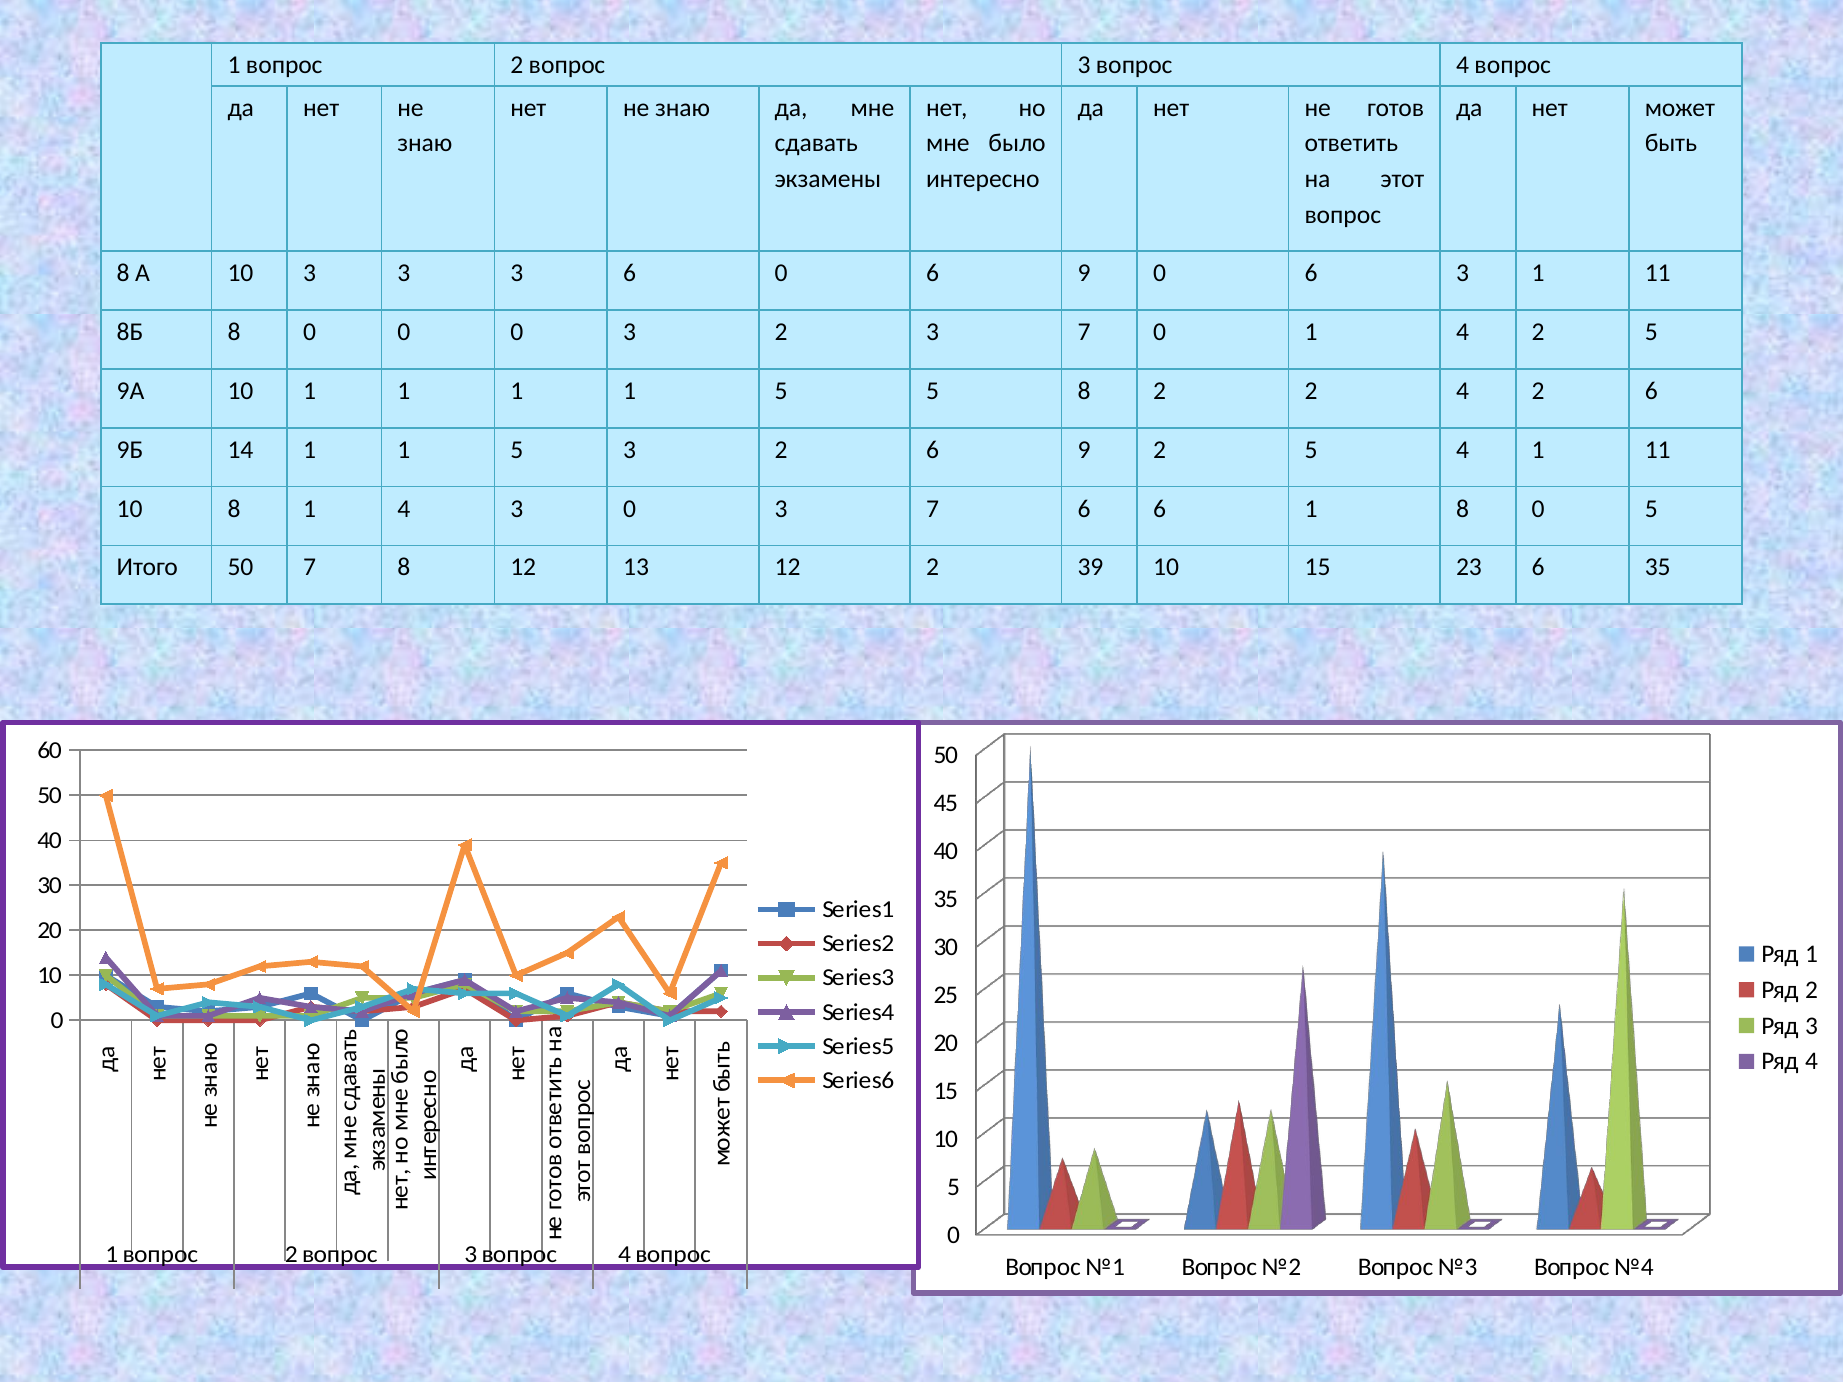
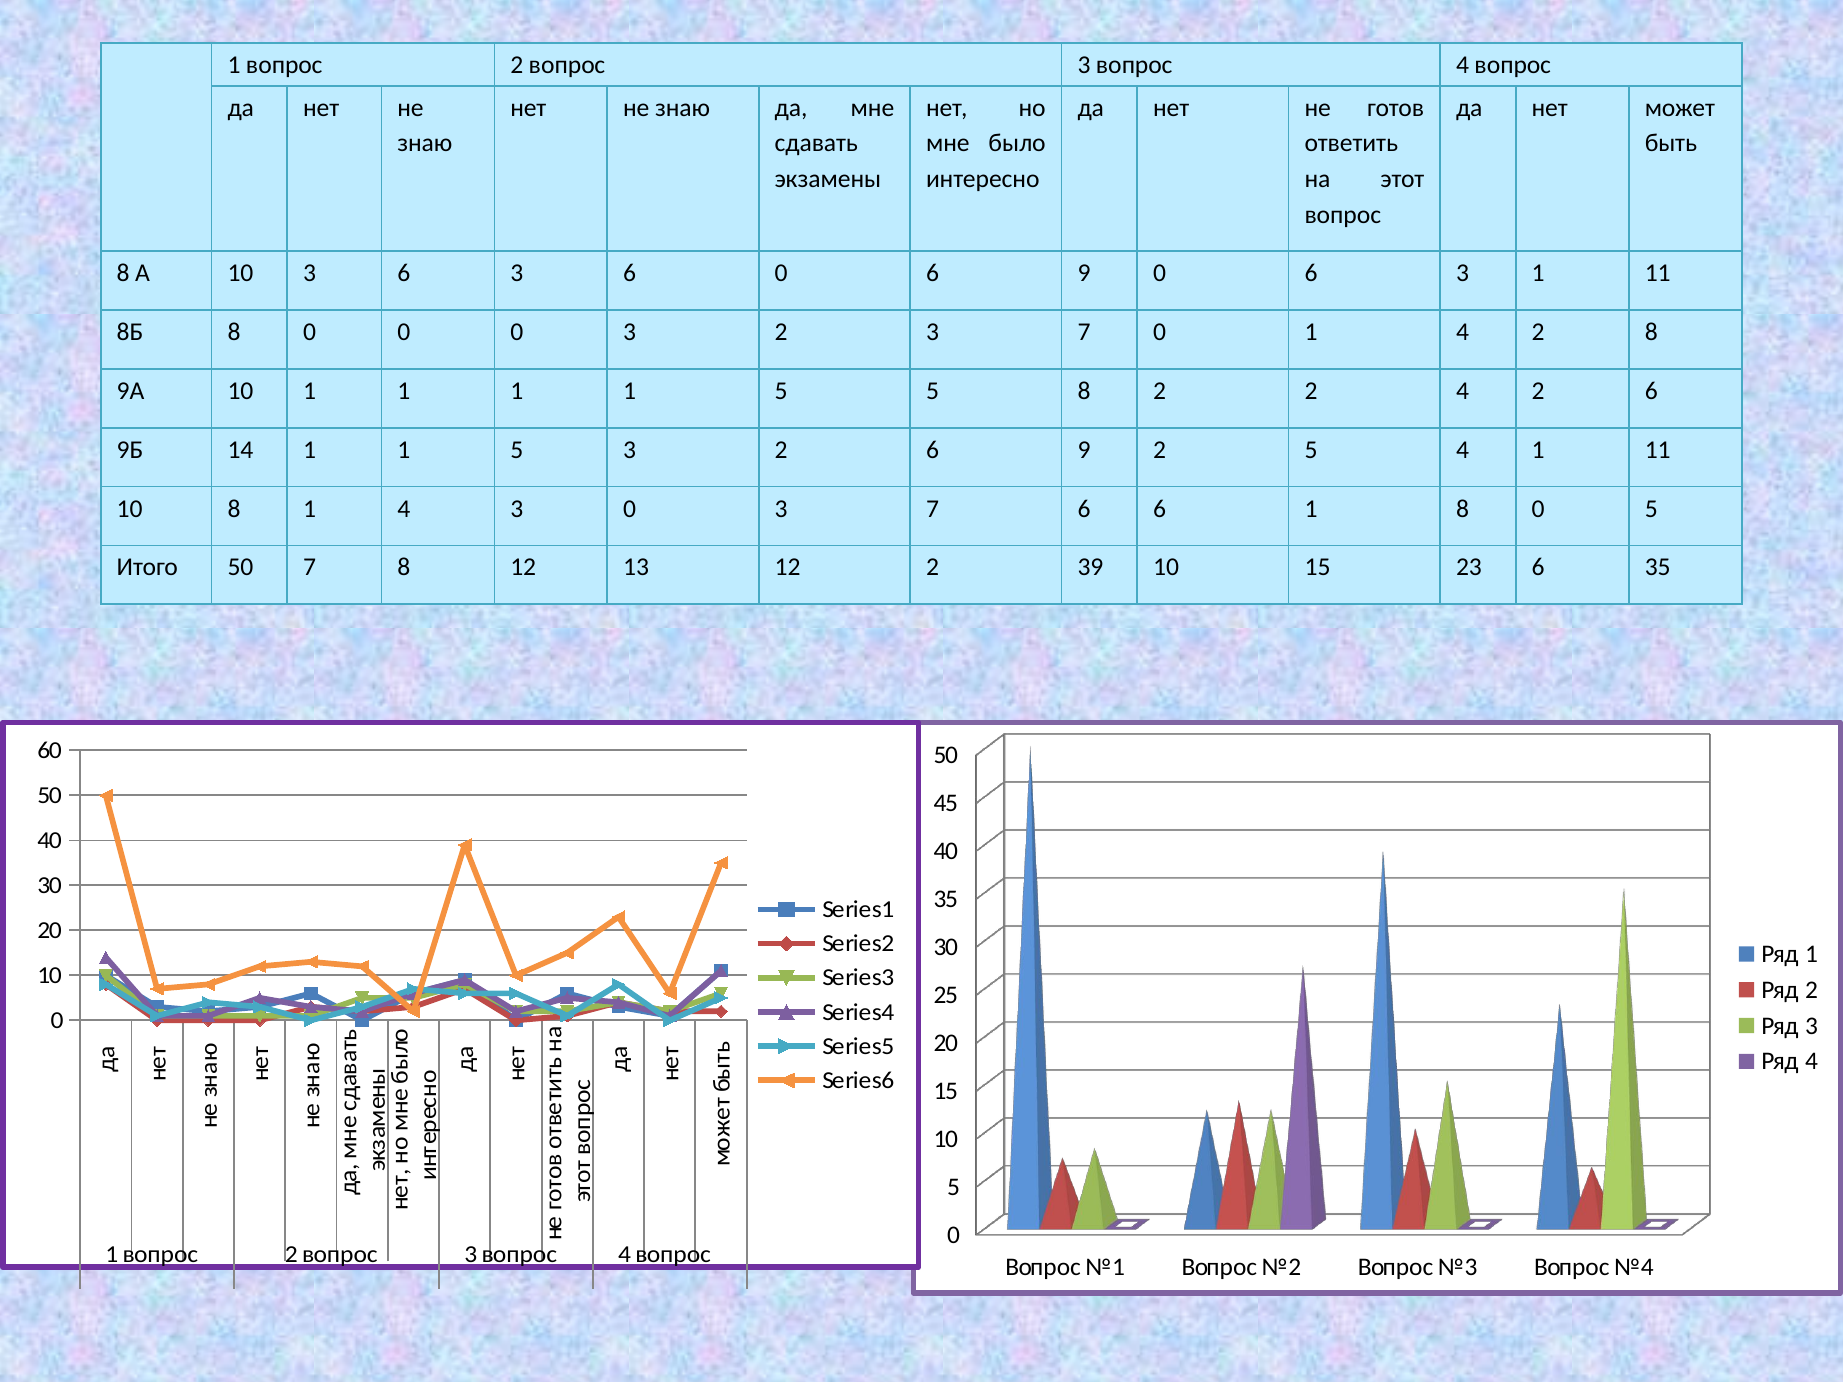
10 3 3: 3 -> 6
4 2 5: 5 -> 8
